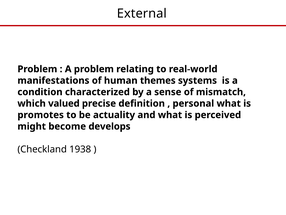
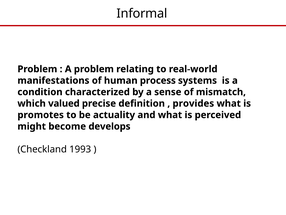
External: External -> Informal
themes: themes -> process
personal: personal -> provides
1938: 1938 -> 1993
